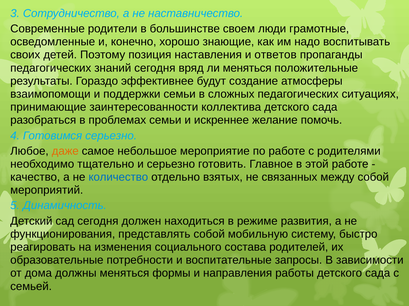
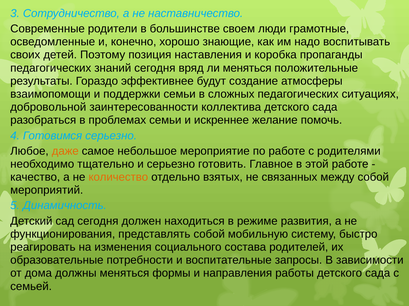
ответов: ответов -> коробка
принимающие: принимающие -> добровольной
количество colour: blue -> orange
